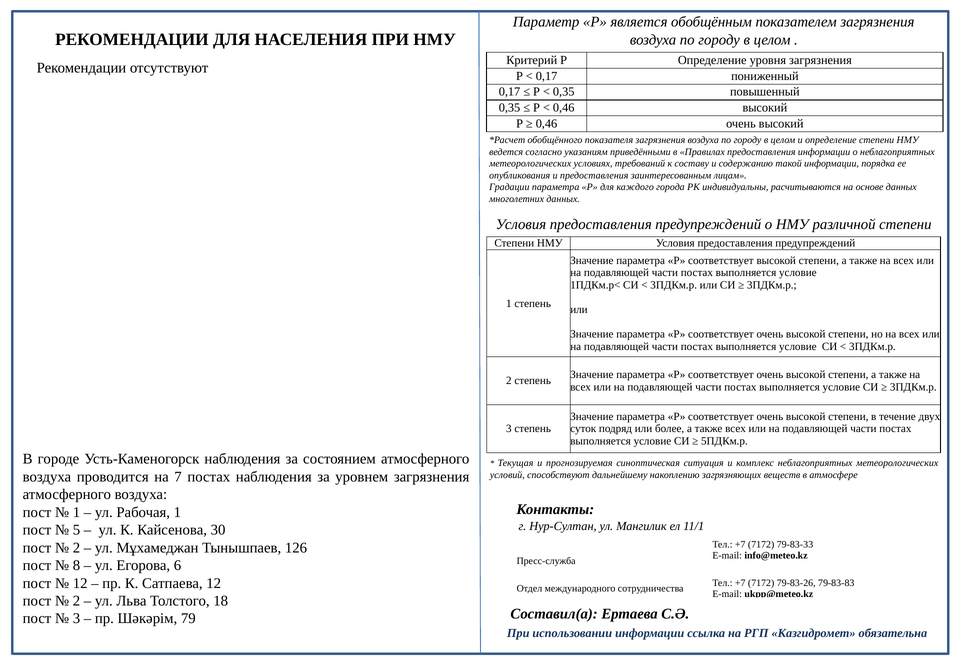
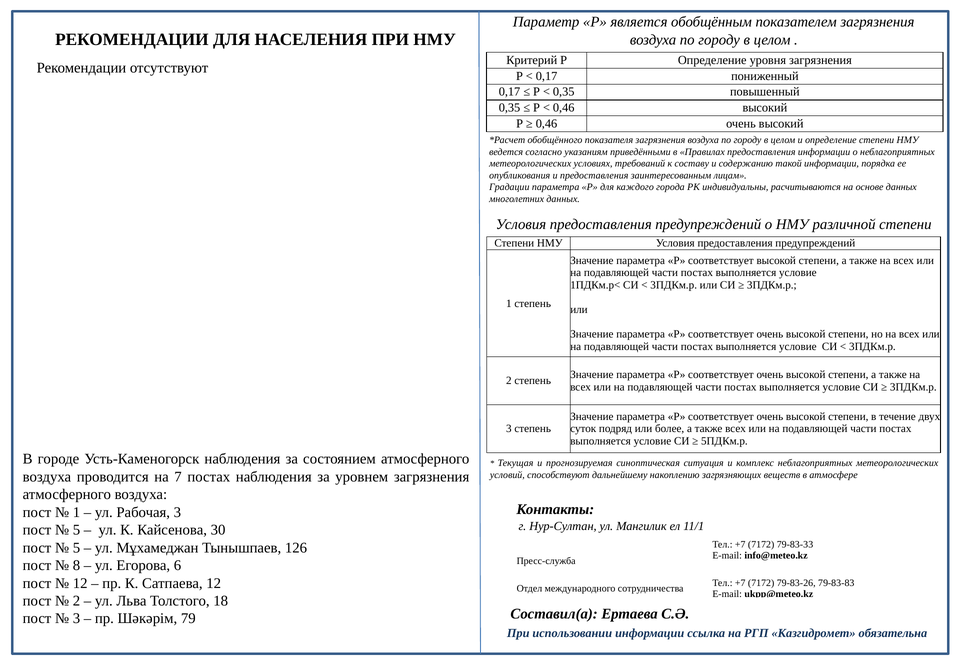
Рабочая 1: 1 -> 3
2 at (76, 548): 2 -> 5
